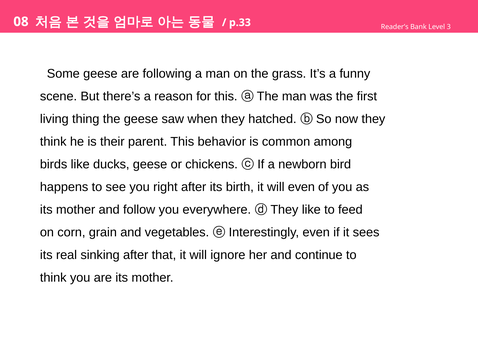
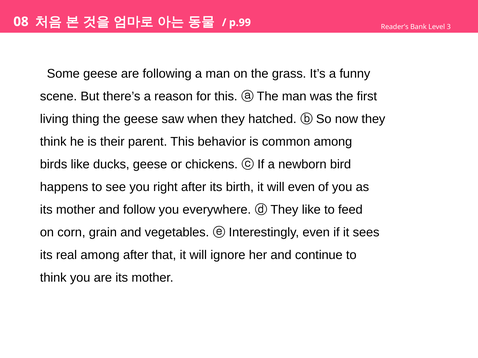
p.33: p.33 -> p.99
real sinking: sinking -> among
